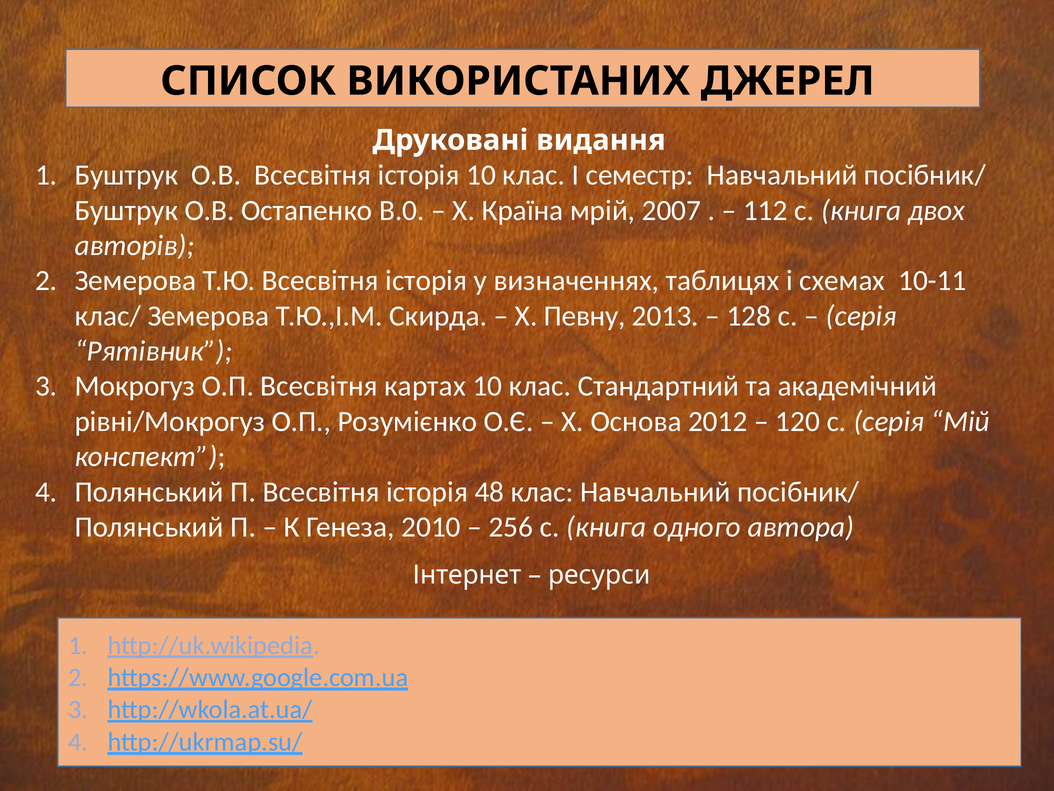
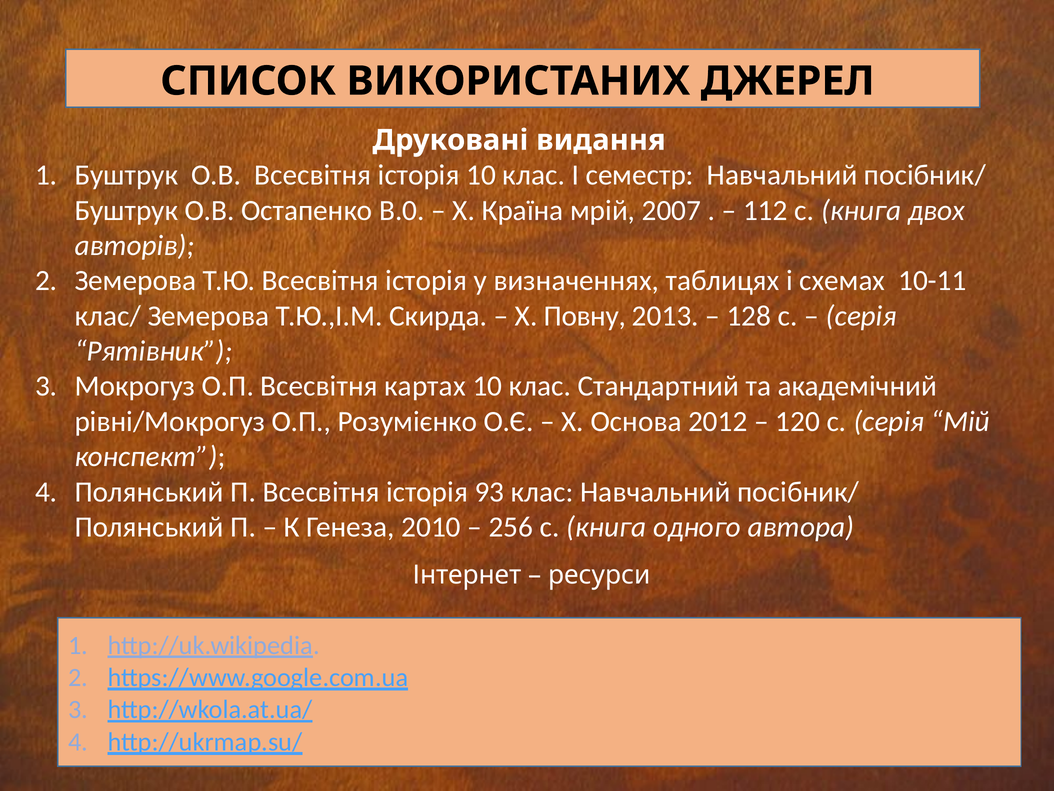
Певну: Певну -> Повну
48: 48 -> 93
